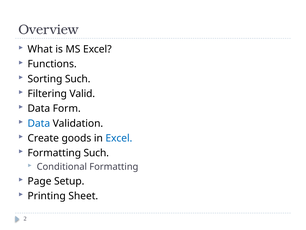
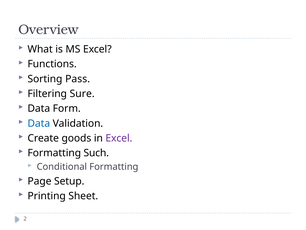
Sorting Such: Such -> Pass
Valid: Valid -> Sure
Excel at (119, 138) colour: blue -> purple
